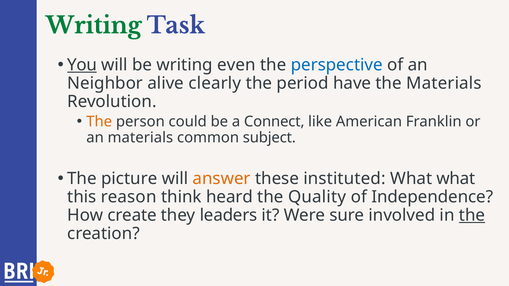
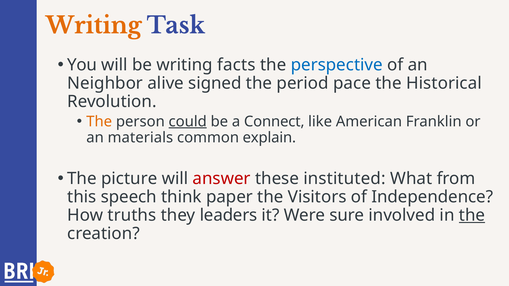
Writing at (94, 26) colour: green -> orange
You underline: present -> none
even: even -> facts
clearly: clearly -> signed
have: have -> pace
the Materials: Materials -> Historical
could underline: none -> present
subject: subject -> explain
answer colour: orange -> red
What what: what -> from
reason: reason -> speech
heard: heard -> paper
Quality: Quality -> Visitors
create: create -> truths
